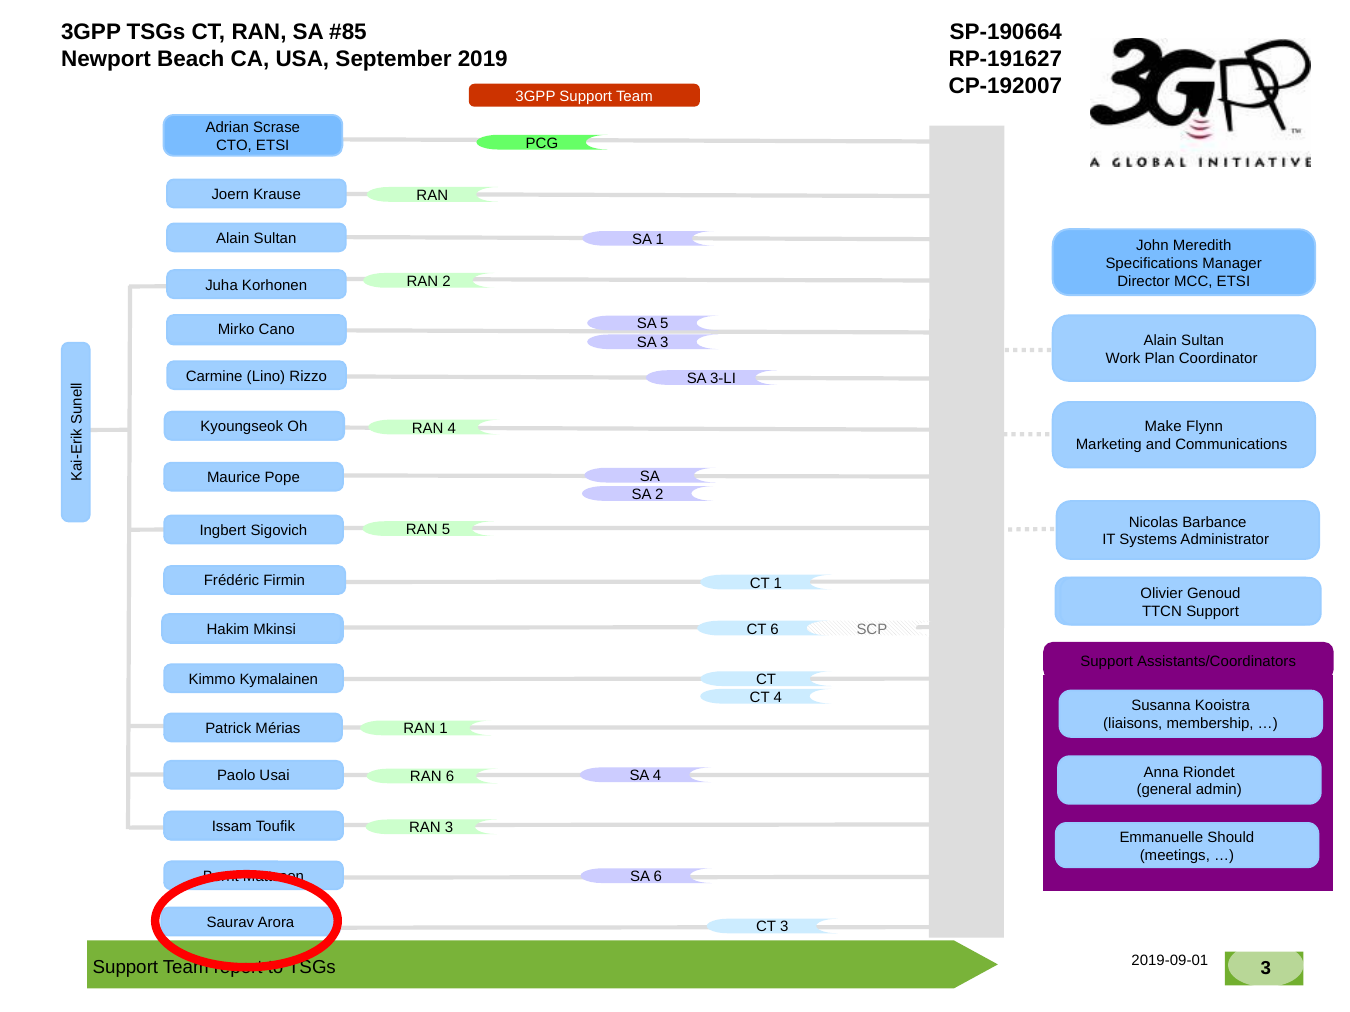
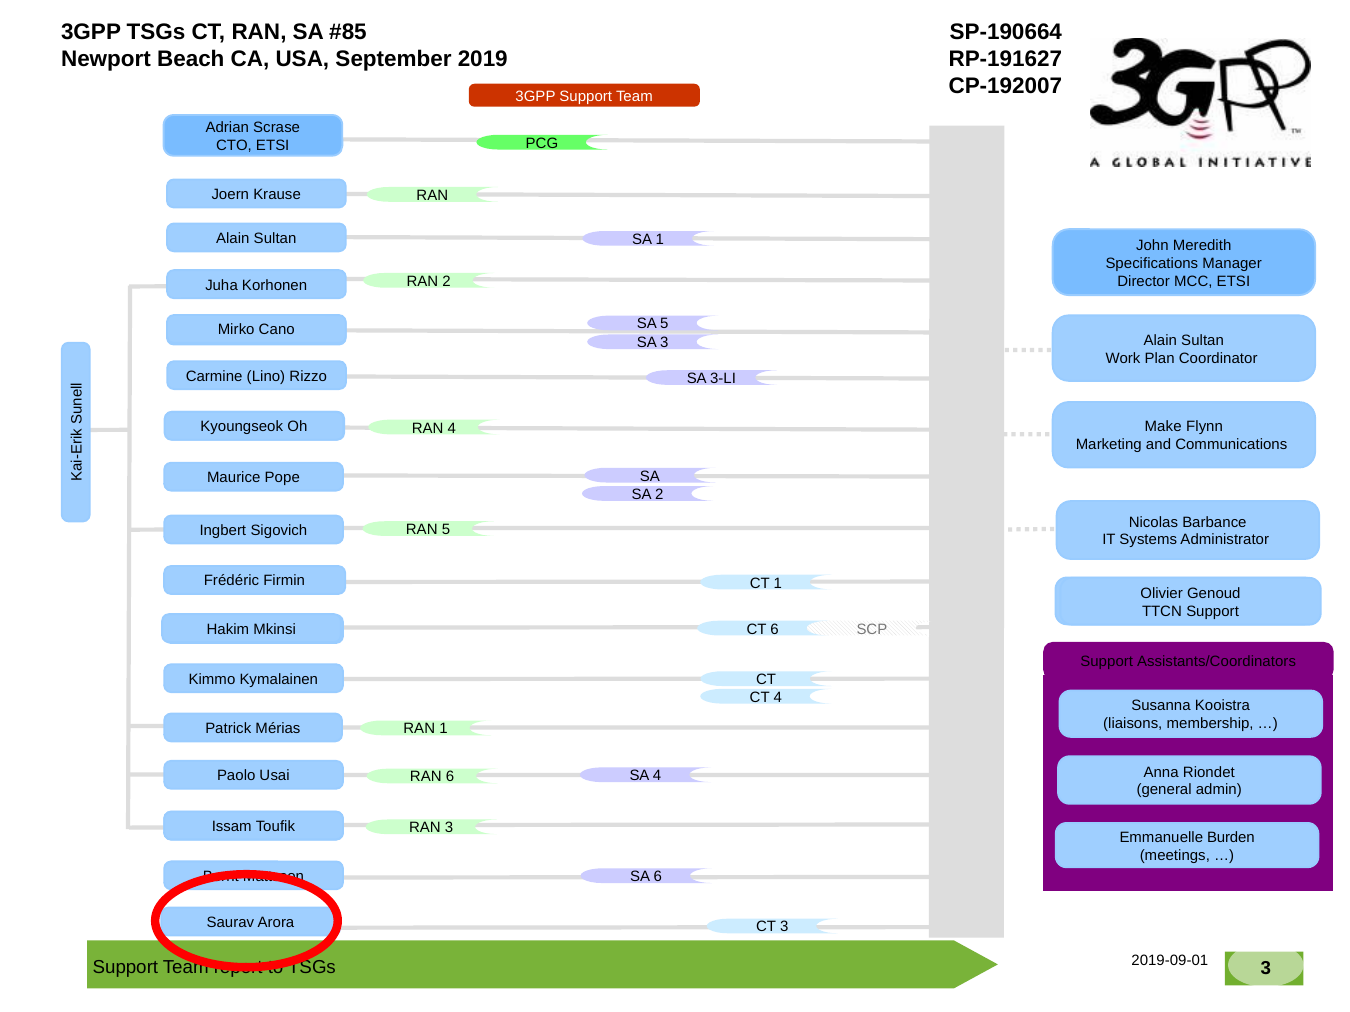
Should: Should -> Burden
